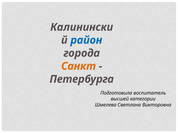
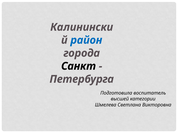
Санкт colour: orange -> black
